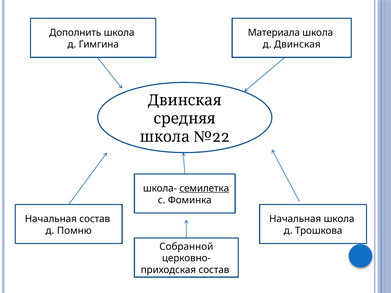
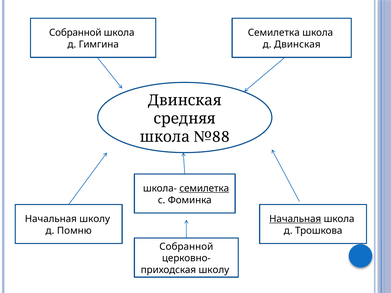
Дополнить at (75, 33): Дополнить -> Собранной
Материала at (274, 33): Материала -> Семилетка
№22: №22 -> №88
Начальная состав: состав -> школу
Начальная at (295, 219) underline: none -> present
состав at (214, 270): состав -> школу
